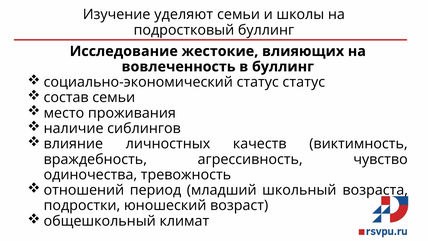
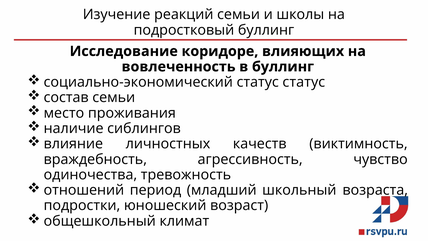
уделяют: уделяют -> реакций
жестокие: жестокие -> коридоре
